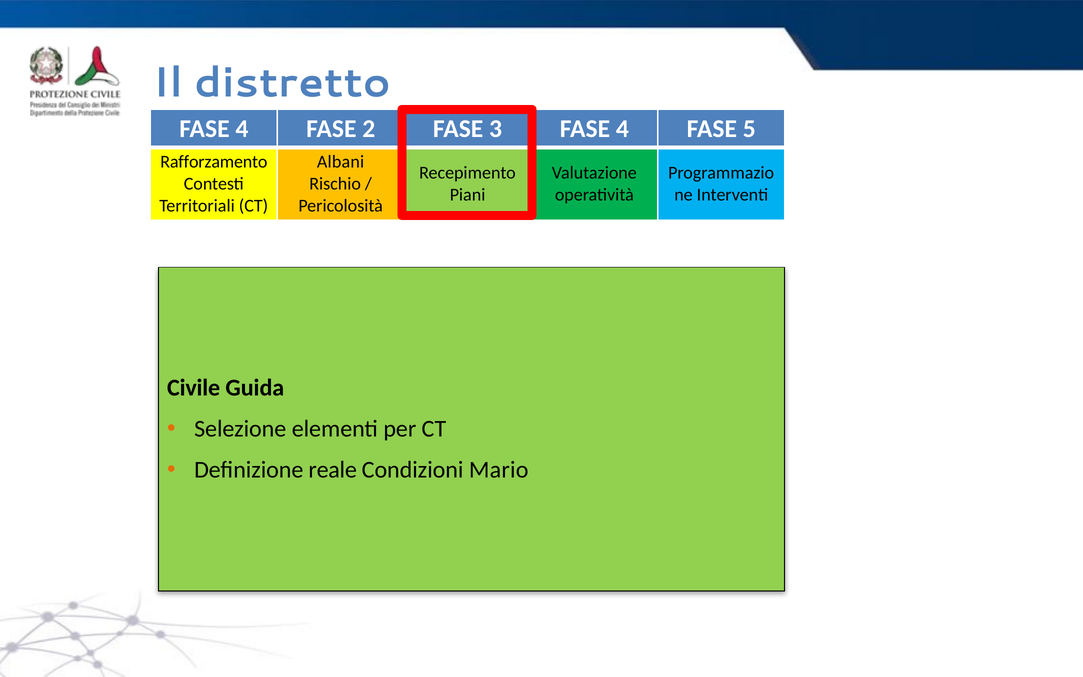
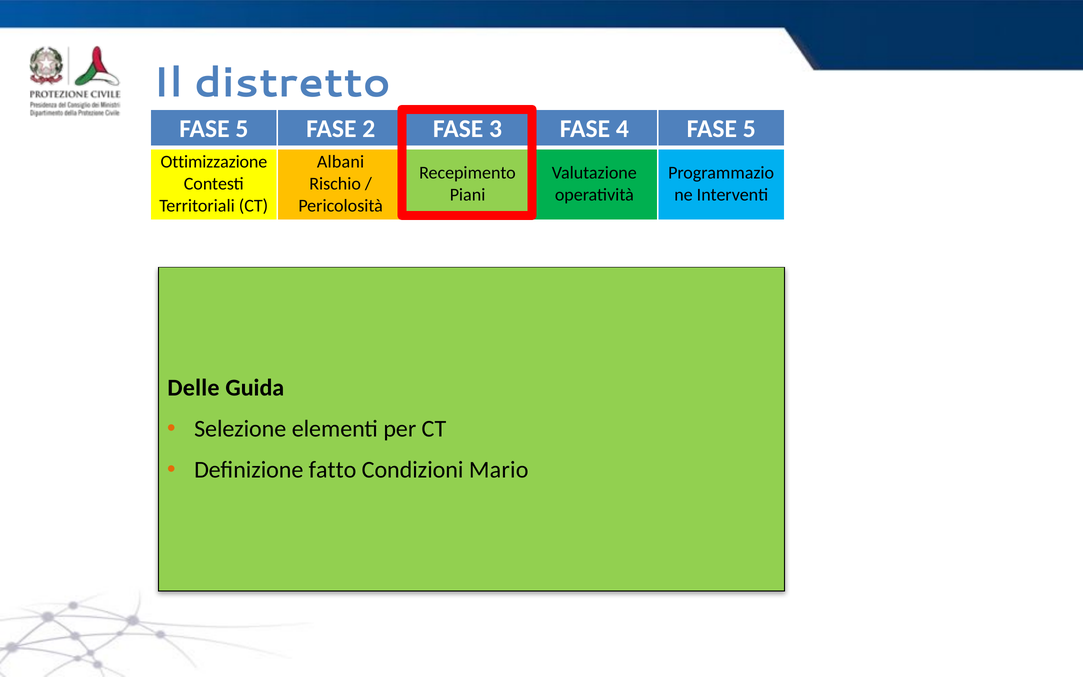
4 at (242, 129): 4 -> 5
Rafforzamento: Rafforzamento -> Ottimizzazione
Civile: Civile -> Delle
reale: reale -> fatto
